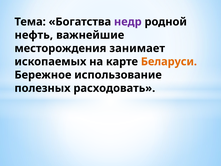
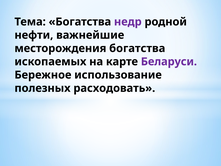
нефть: нефть -> нефти
месторождения занимает: занимает -> богатства
Беларуси colour: orange -> purple
